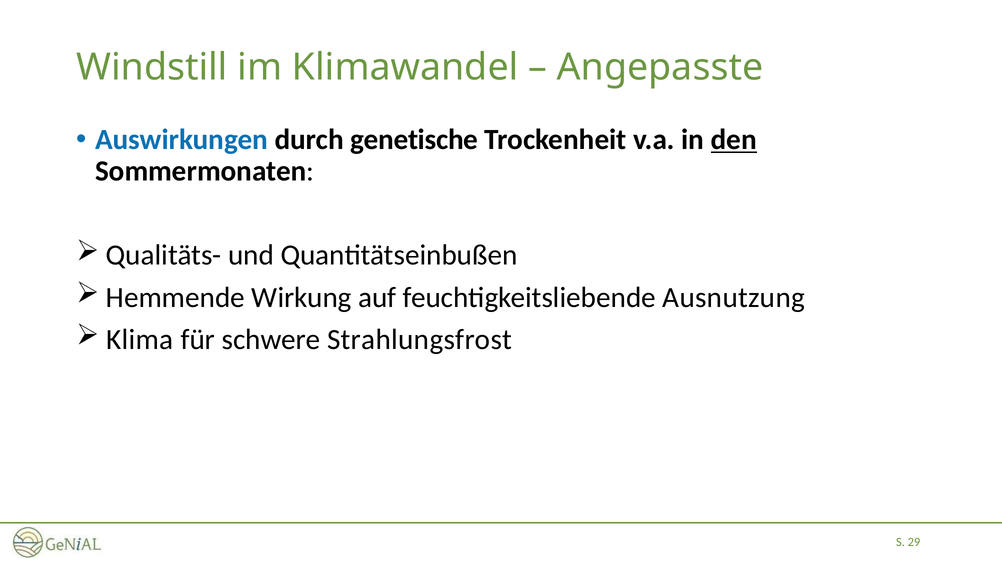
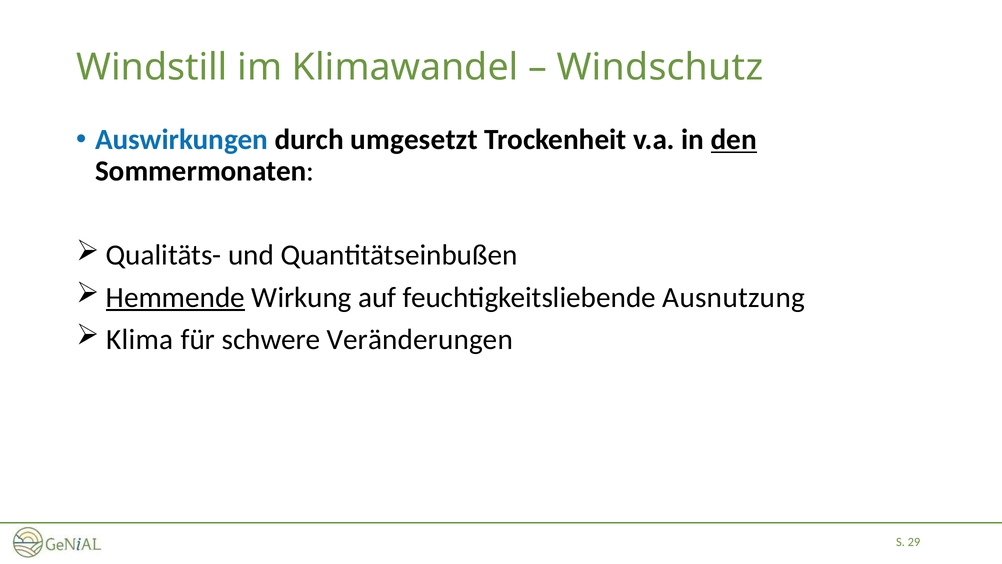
Angepasste: Angepasste -> Windschutz
genetische: genetische -> umgesetzt
Hemmende underline: none -> present
Strahlungsfrost: Strahlungsfrost -> Veränderungen
